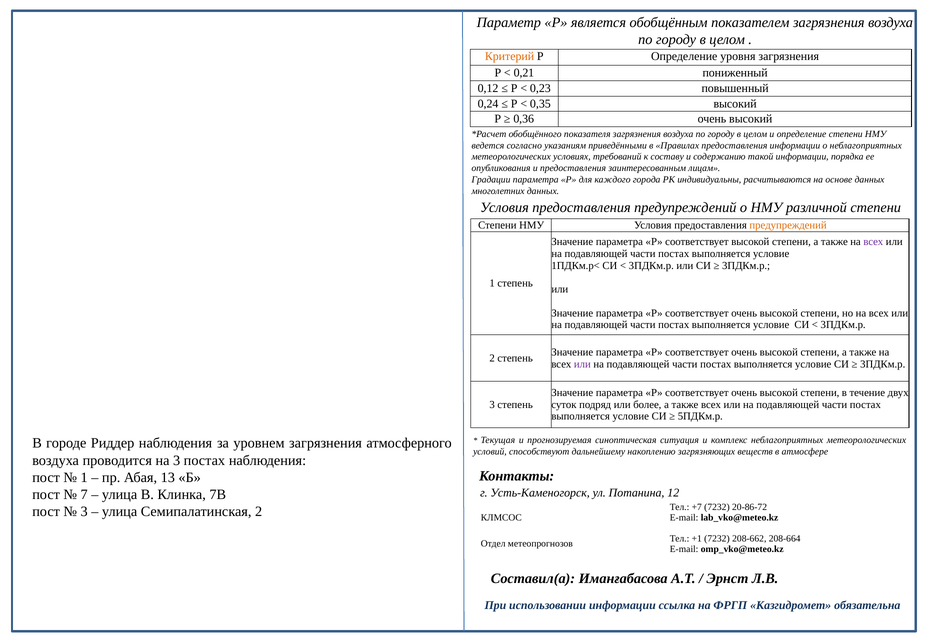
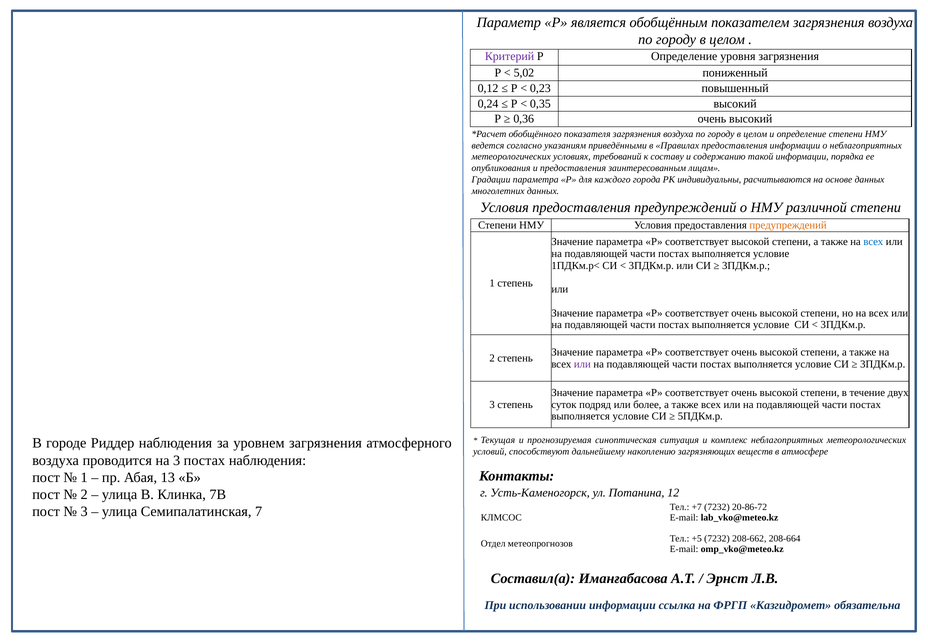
Критерий colour: orange -> purple
0,21: 0,21 -> 5,02
всех at (873, 242) colour: purple -> blue
7 at (84, 495): 7 -> 2
Семипалатинская 2: 2 -> 7
+1: +1 -> +5
